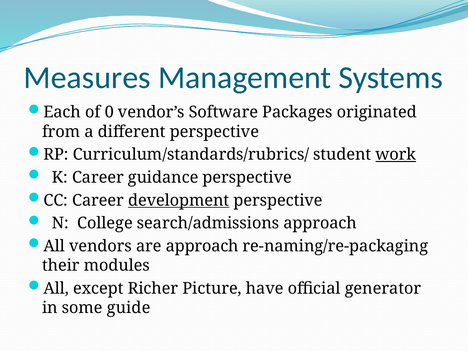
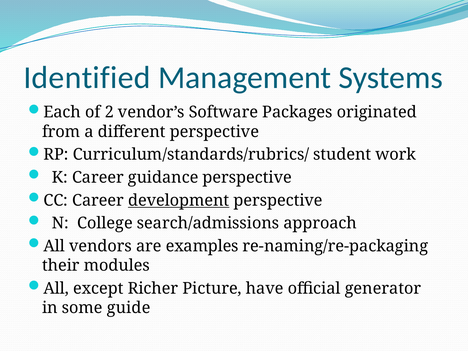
Measures: Measures -> Identified
0: 0 -> 2
work underline: present -> none
are approach: approach -> examples
